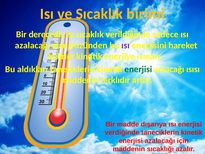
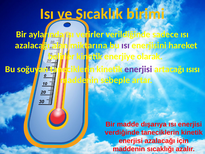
derecedir: derecedir -> aylarında
ısı sıcaklık: sıcaklık -> verirler
yüzünden: yüzünden -> miktarına
ısınan: ısınan -> olarak
aldıkları: aldıkları -> soğuyan
enerjisi at (138, 69) colour: green -> purple
farklıdır: farklıdır -> sebeple
